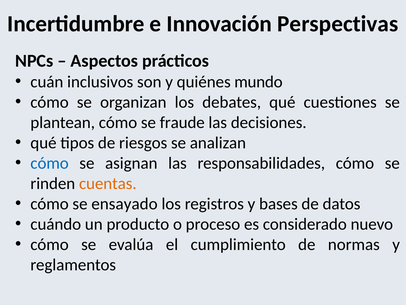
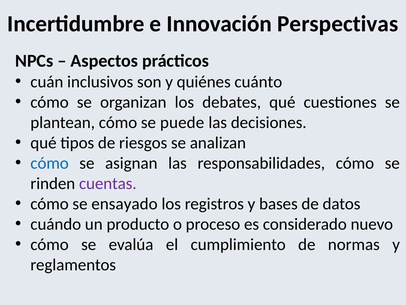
mundo: mundo -> cuánto
fraude: fraude -> puede
cuentas colour: orange -> purple
